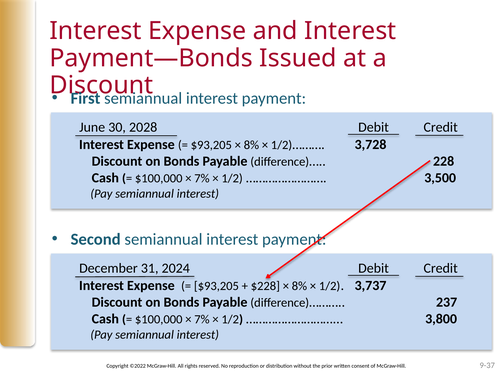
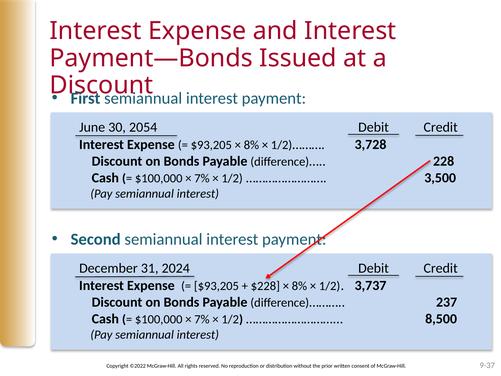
2028: 2028 -> 2054
3,800: 3,800 -> 8,500
